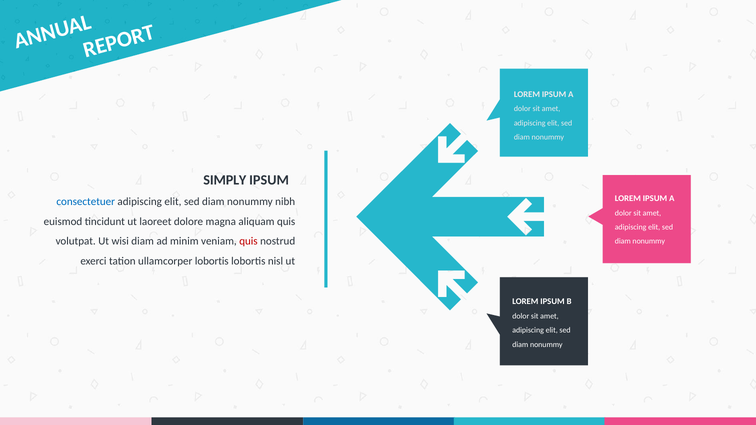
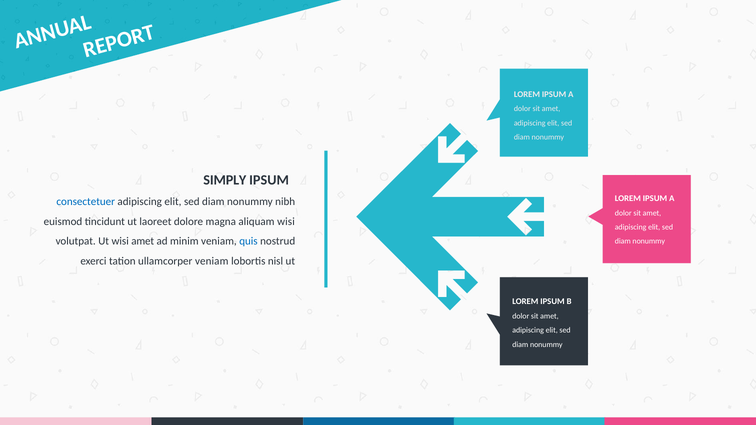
aliquam quis: quis -> wisi
wisi diam: diam -> amet
quis at (248, 241) colour: red -> blue
ullamcorper lobortis: lobortis -> veniam
